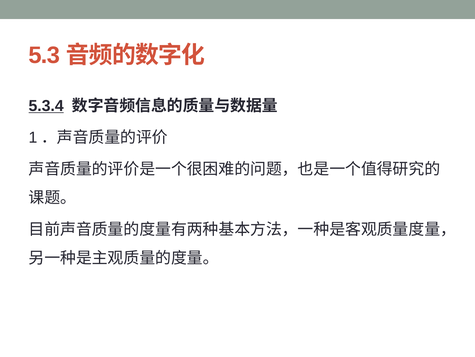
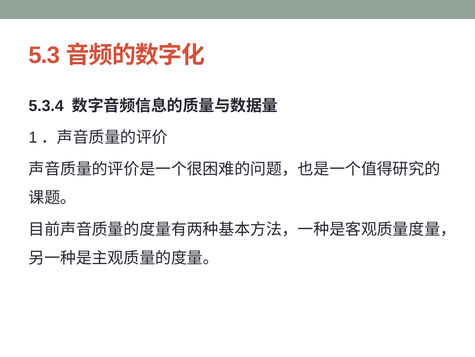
5.3.4 underline: present -> none
